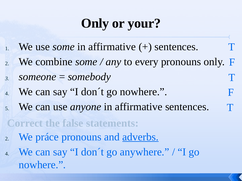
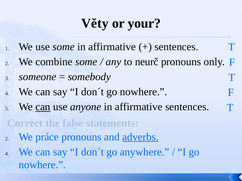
Only at (95, 23): Only -> Věty
every: every -> neurč
can at (43, 107) underline: none -> present
